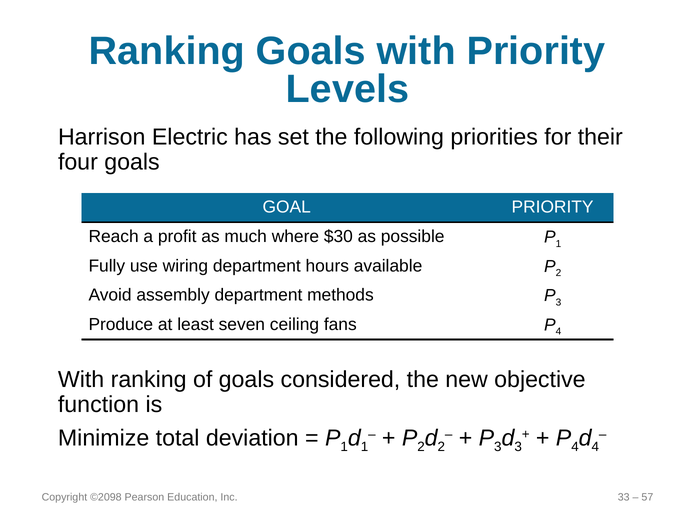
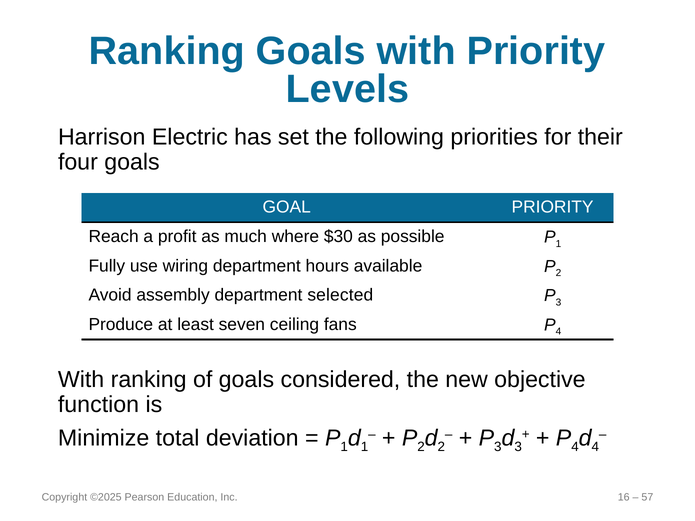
methods: methods -> selected
©2098: ©2098 -> ©2025
33: 33 -> 16
